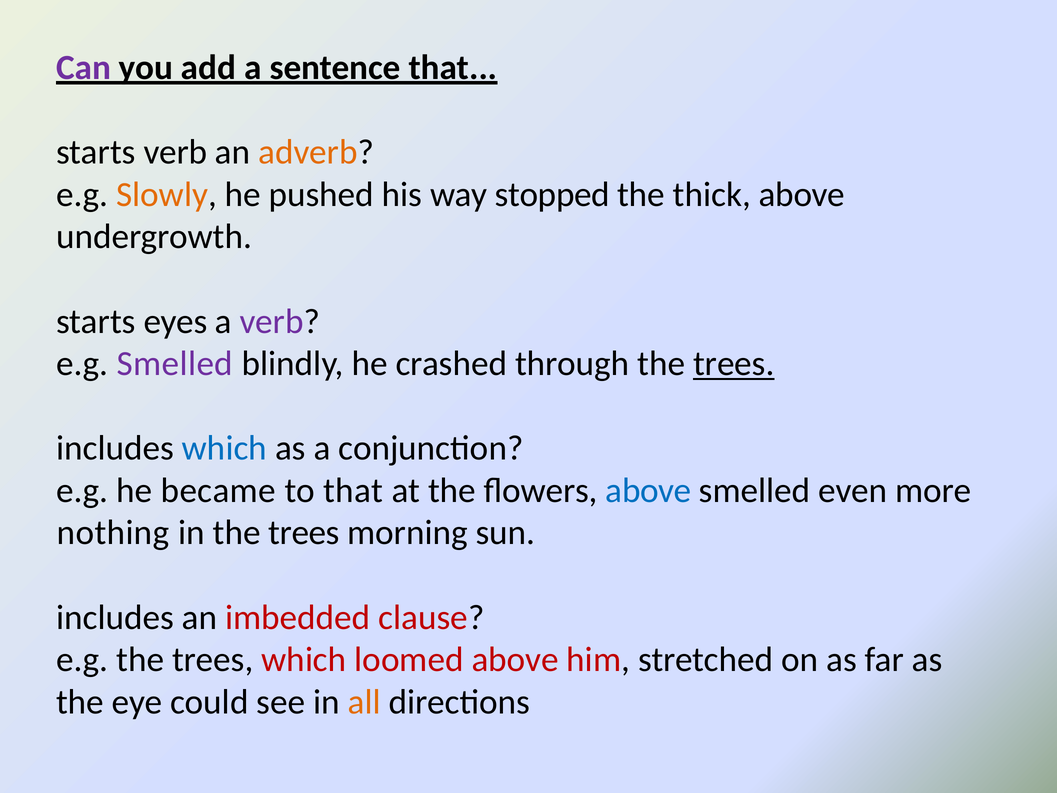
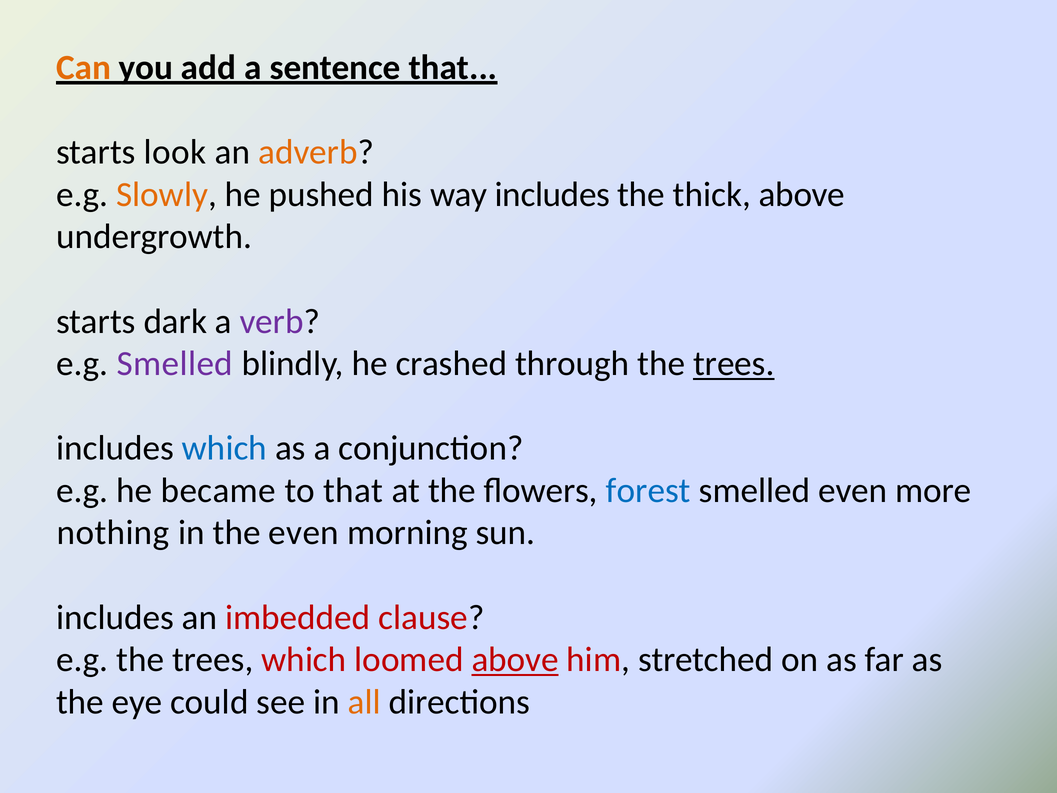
Can colour: purple -> orange
starts verb: verb -> look
way stopped: stopped -> includes
eyes: eyes -> dark
flowers above: above -> forest
in the trees: trees -> even
above at (515, 660) underline: none -> present
